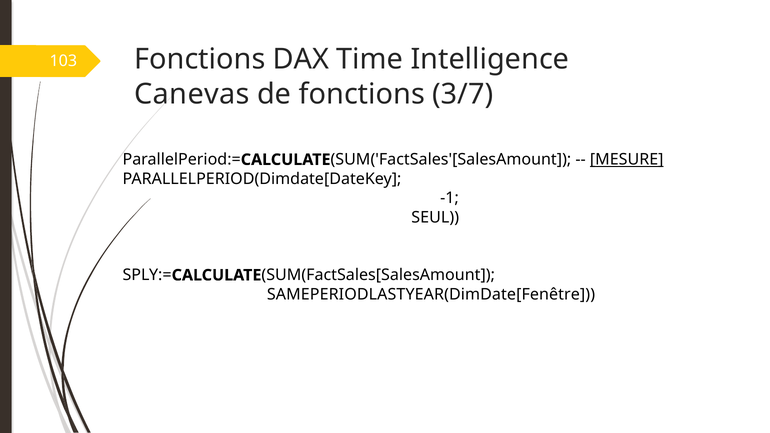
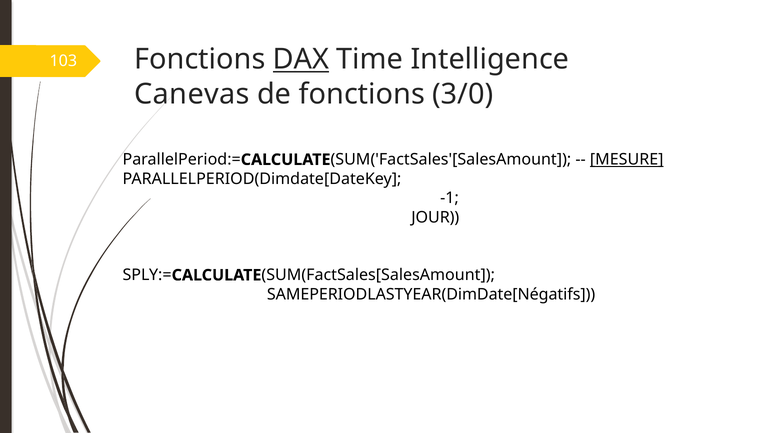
DAX underline: none -> present
3/7: 3/7 -> 3/0
SEUL: SEUL -> JOUR
SAMEPERIODLASTYEAR(DimDate[Fenêtre: SAMEPERIODLASTYEAR(DimDate[Fenêtre -> SAMEPERIODLASTYEAR(DimDate[Négatifs
